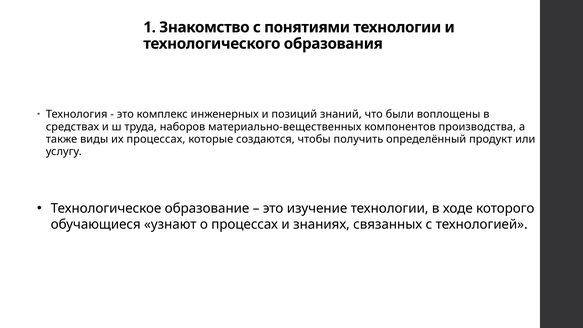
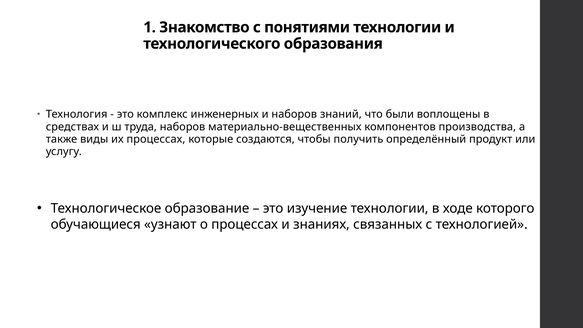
и позиций: позиций -> наборов
